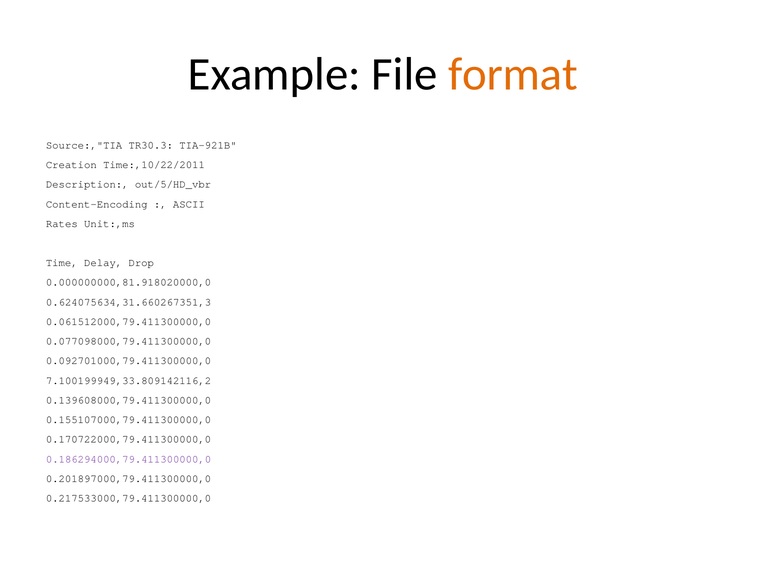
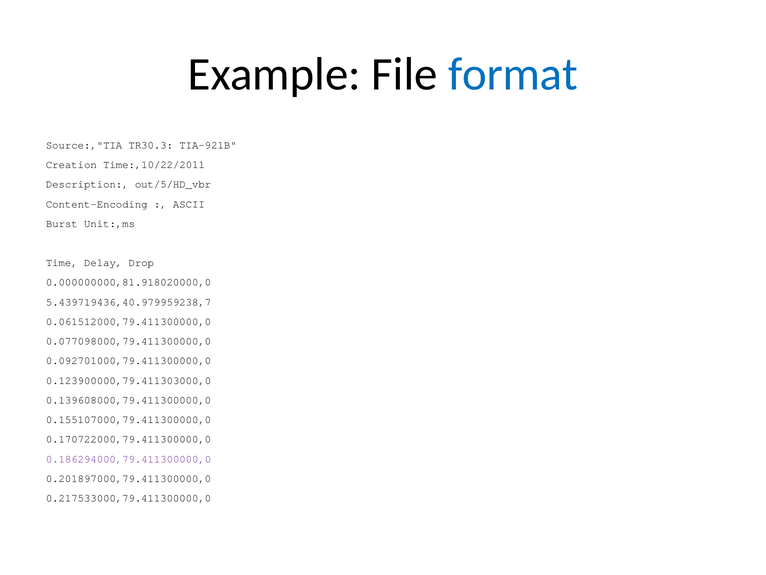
format colour: orange -> blue
Rates: Rates -> Burst
0.624075634,31.660267351,3: 0.624075634,31.660267351,3 -> 5.439719436,40.979959238,7
7.100199949,33.809142116,2: 7.100199949,33.809142116,2 -> 0.123900000,79.411303000,0
